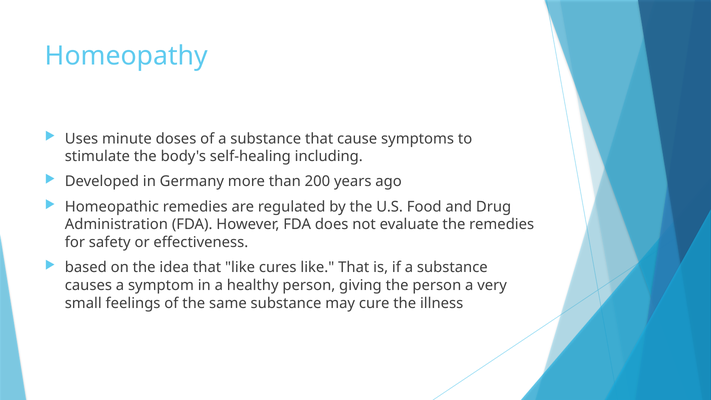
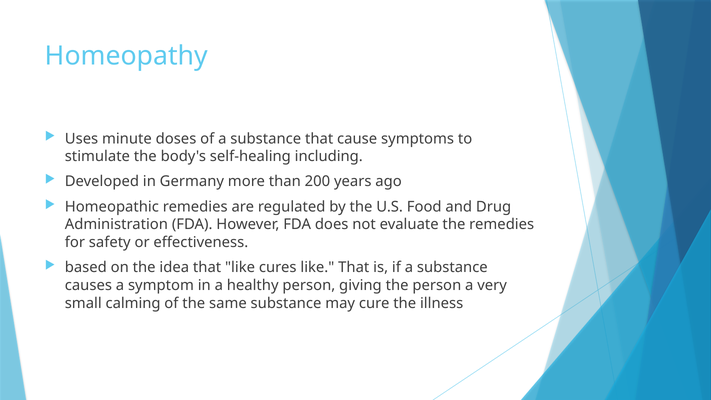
feelings: feelings -> calming
